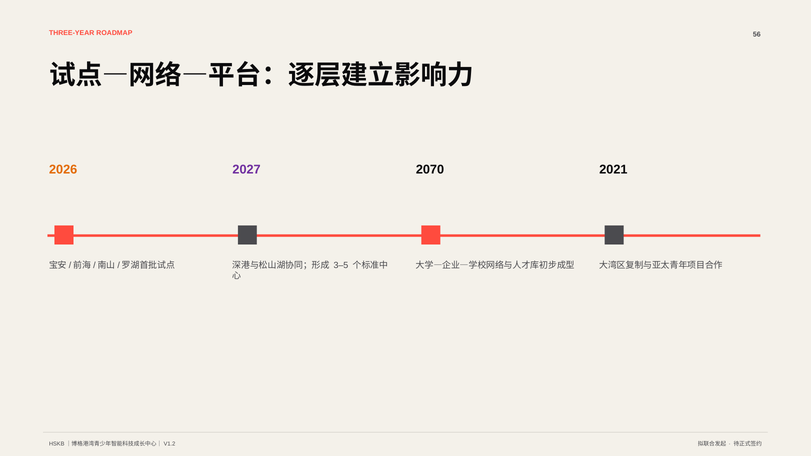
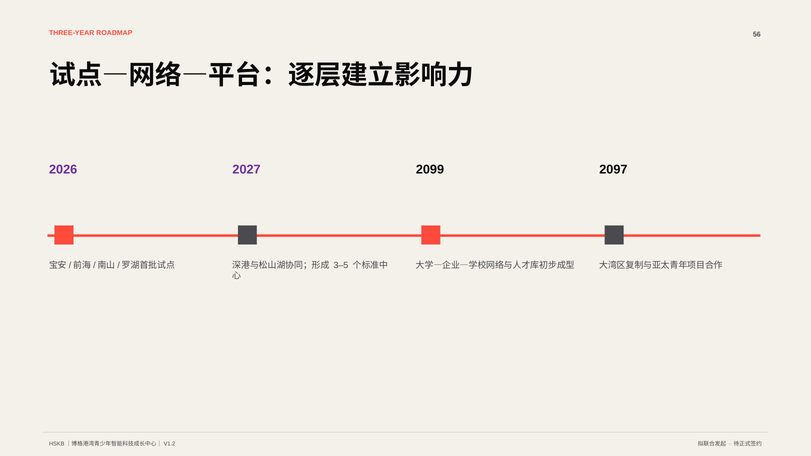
2026 colour: orange -> purple
2070: 2070 -> 2099
2021: 2021 -> 2097
